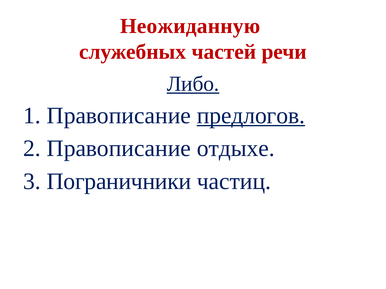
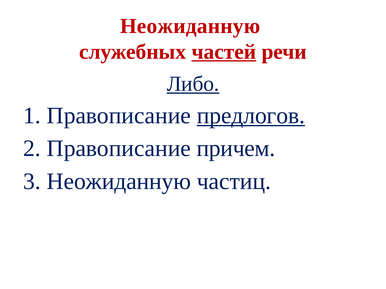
частей underline: none -> present
отдыхе: отдыхе -> причем
3 Пограничники: Пограничники -> Неожиданную
